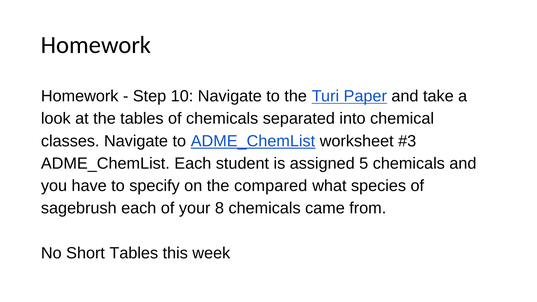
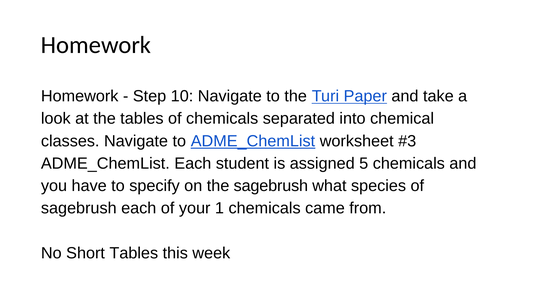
the compared: compared -> sagebrush
8: 8 -> 1
